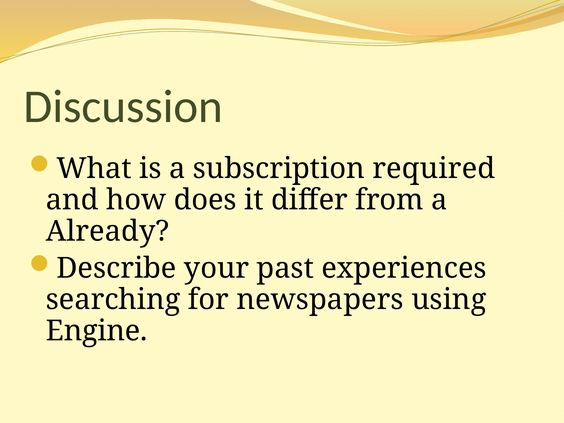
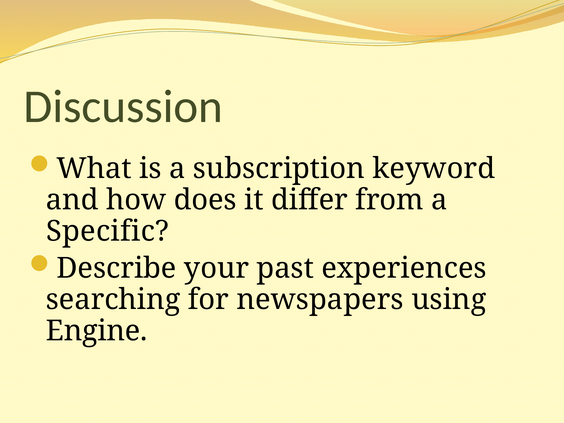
required: required -> keyword
Already: Already -> Specific
